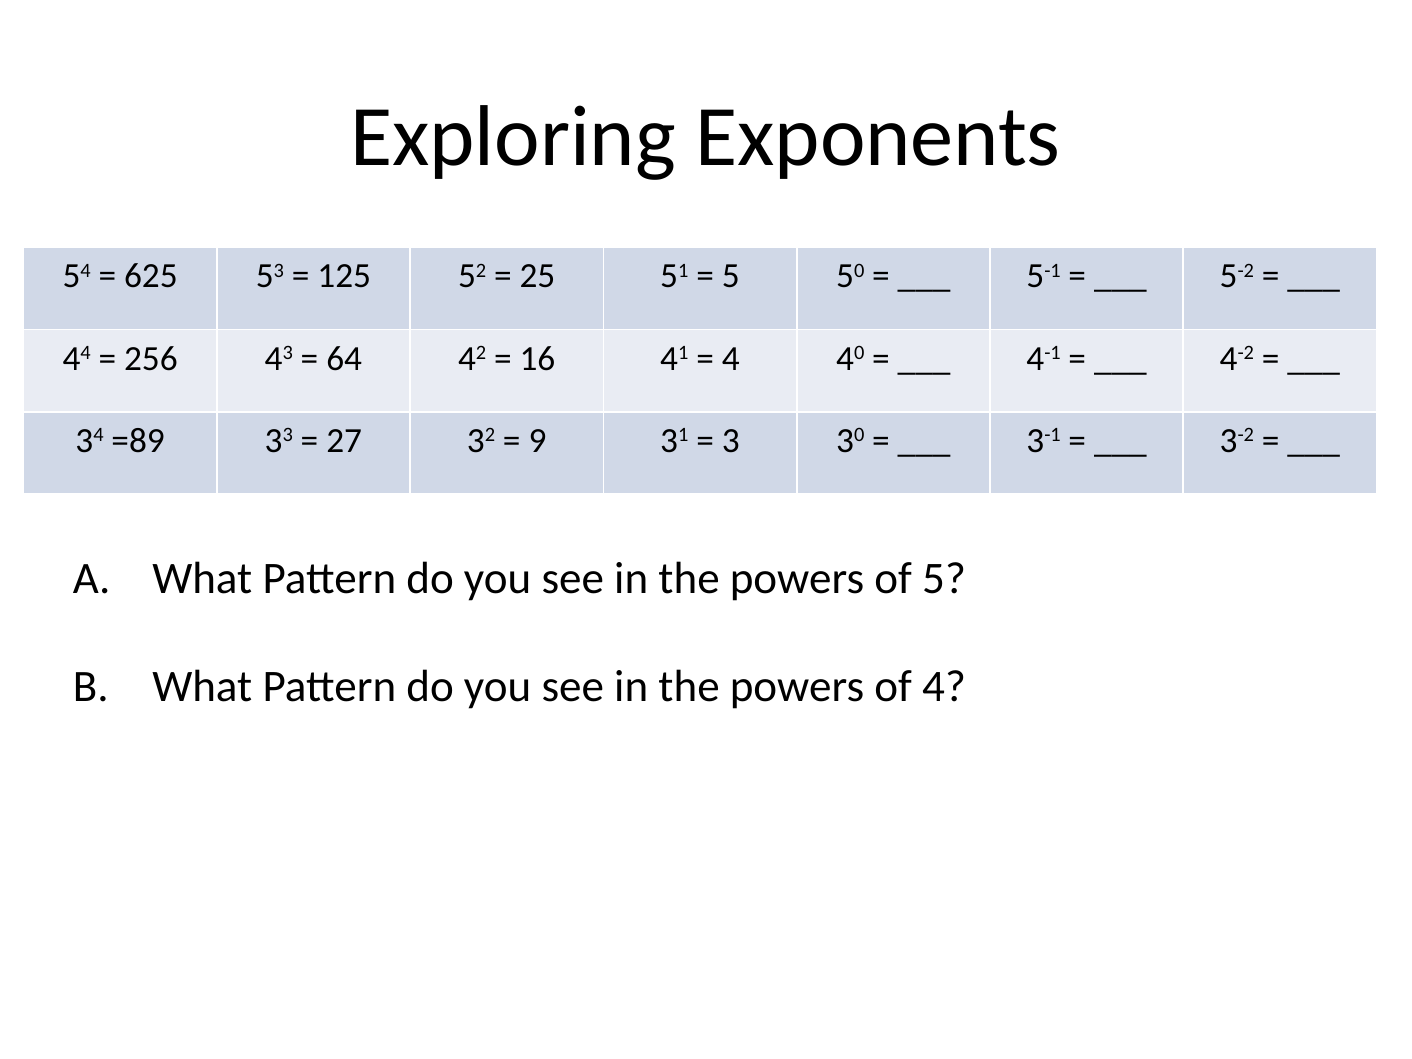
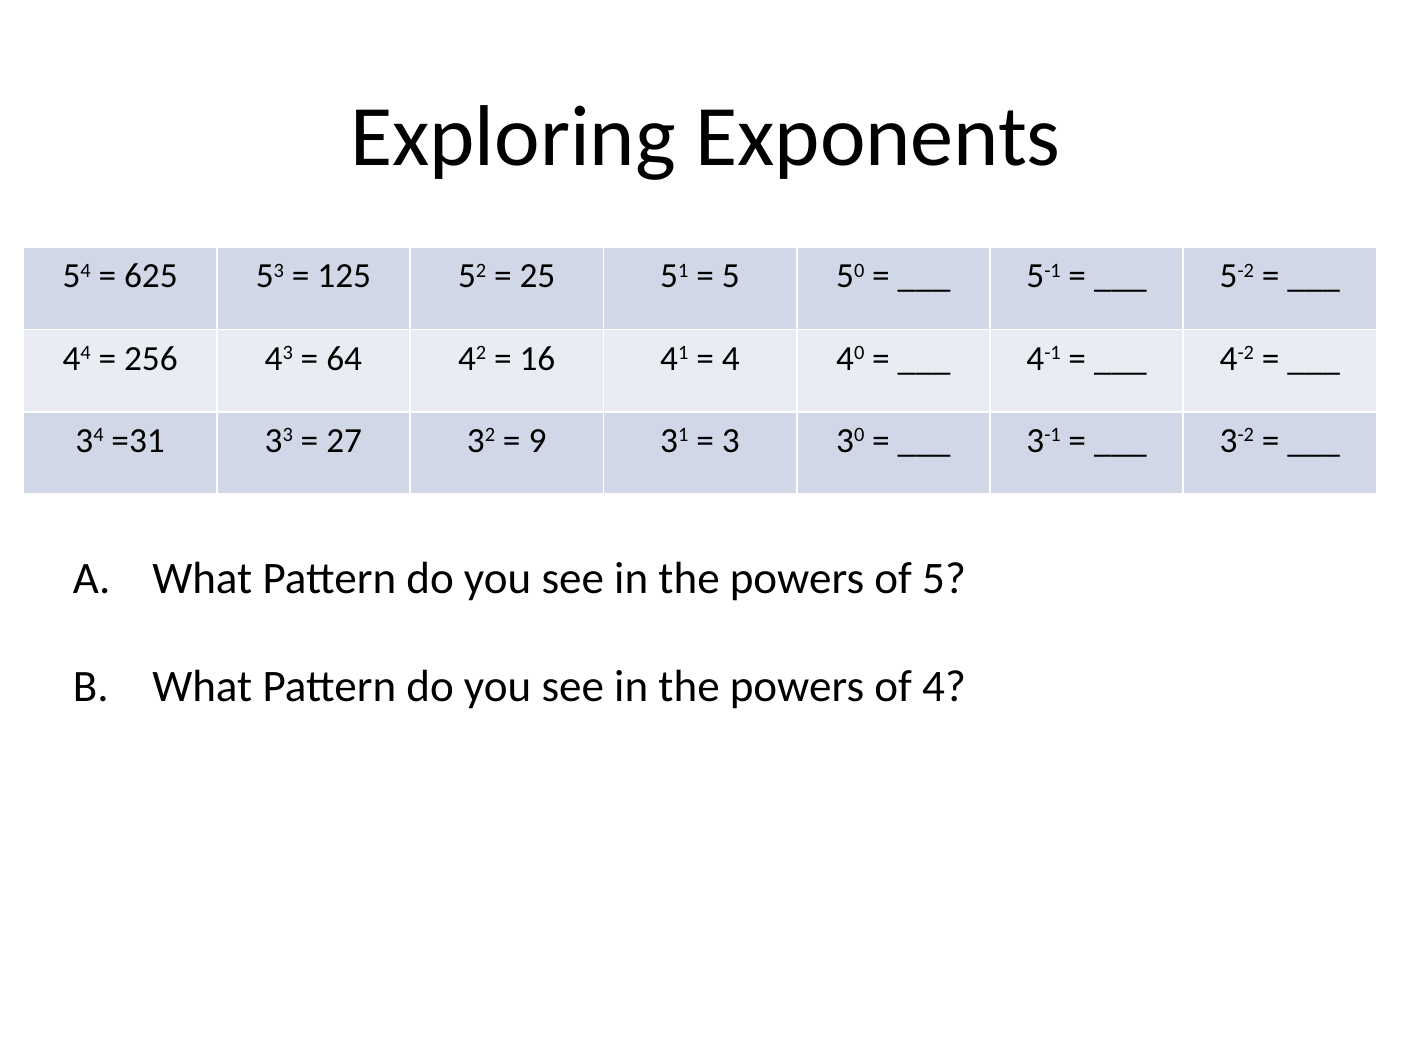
=89: =89 -> =31
